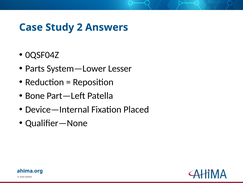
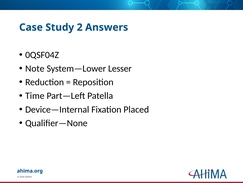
Parts: Parts -> Note
Bone: Bone -> Time
